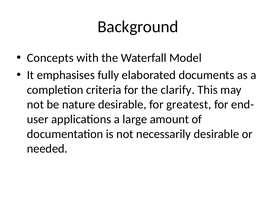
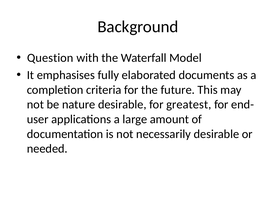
Concepts: Concepts -> Question
clarify: clarify -> future
